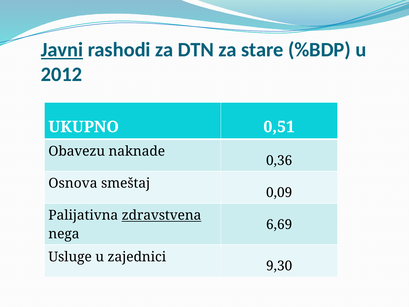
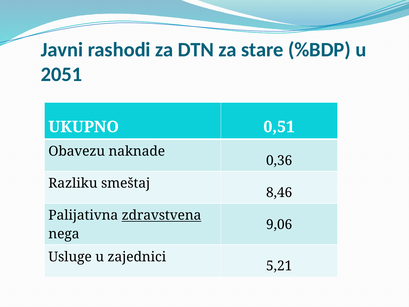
Javni underline: present -> none
2012: 2012 -> 2051
Osnova: Osnova -> Razliku
0,09: 0,09 -> 8,46
6,69: 6,69 -> 9,06
9,30: 9,30 -> 5,21
